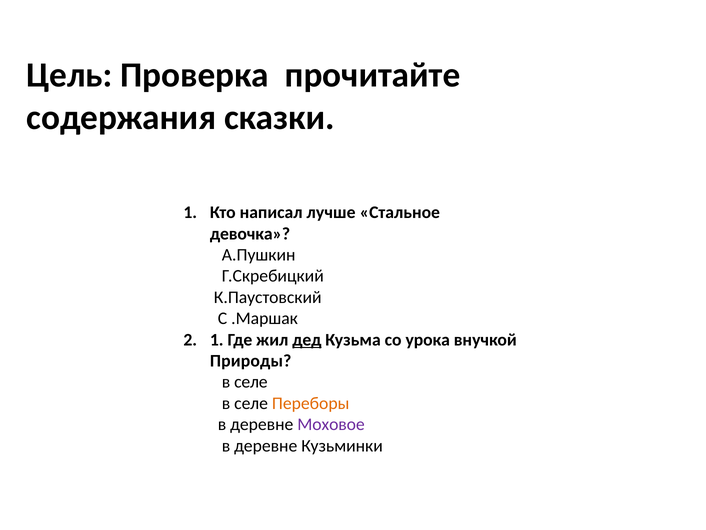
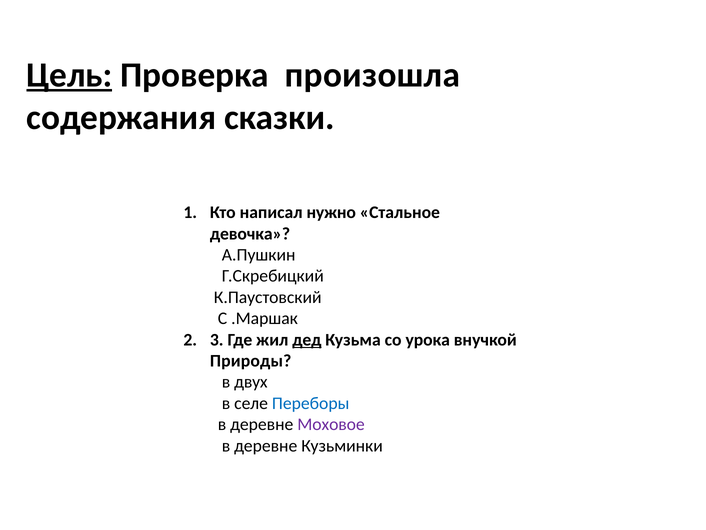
Цель underline: none -> present
прочитайте: прочитайте -> произошла
лучше: лучше -> нужно
2 1: 1 -> 3
селе at (251, 382): селе -> двух
Переборы colour: orange -> blue
